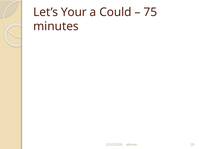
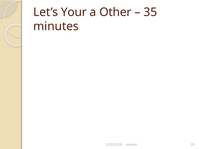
Could: Could -> Other
75: 75 -> 35
